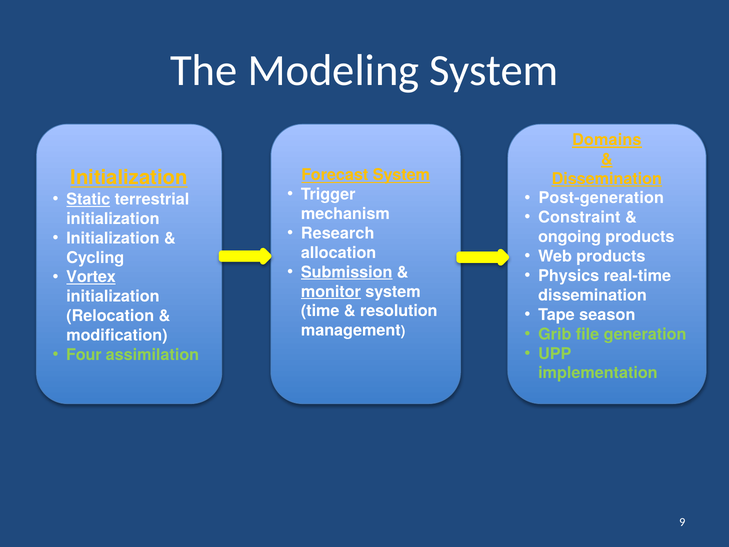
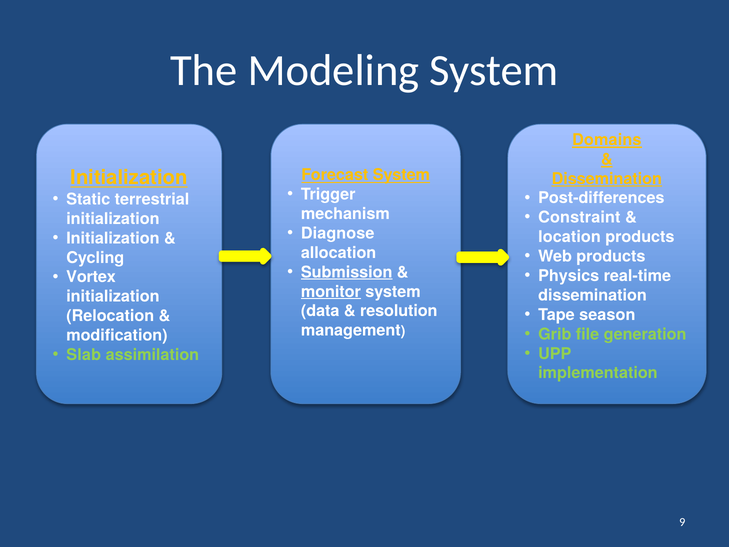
Post-generation: Post-generation -> Post-differences
Static underline: present -> none
Research: Research -> Diagnose
ongoing: ongoing -> location
Vortex underline: present -> none
time: time -> data
Four: Four -> Slab
